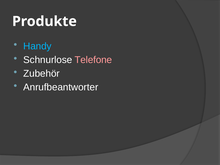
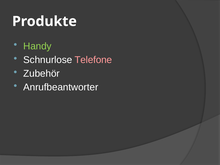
Handy colour: light blue -> light green
